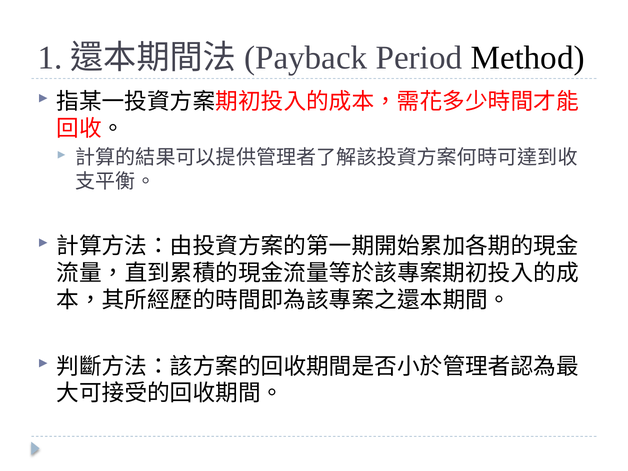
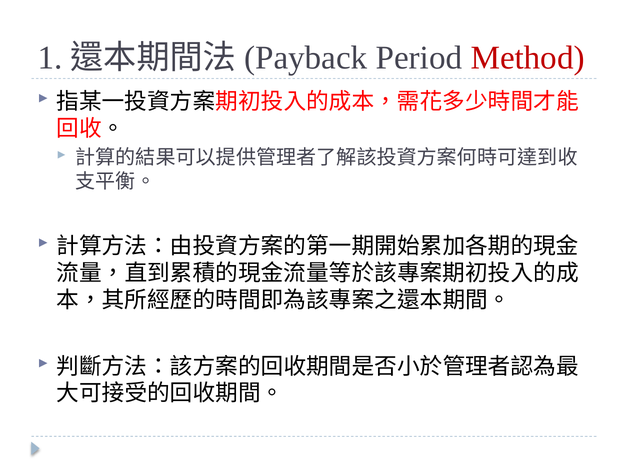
Method colour: black -> red
